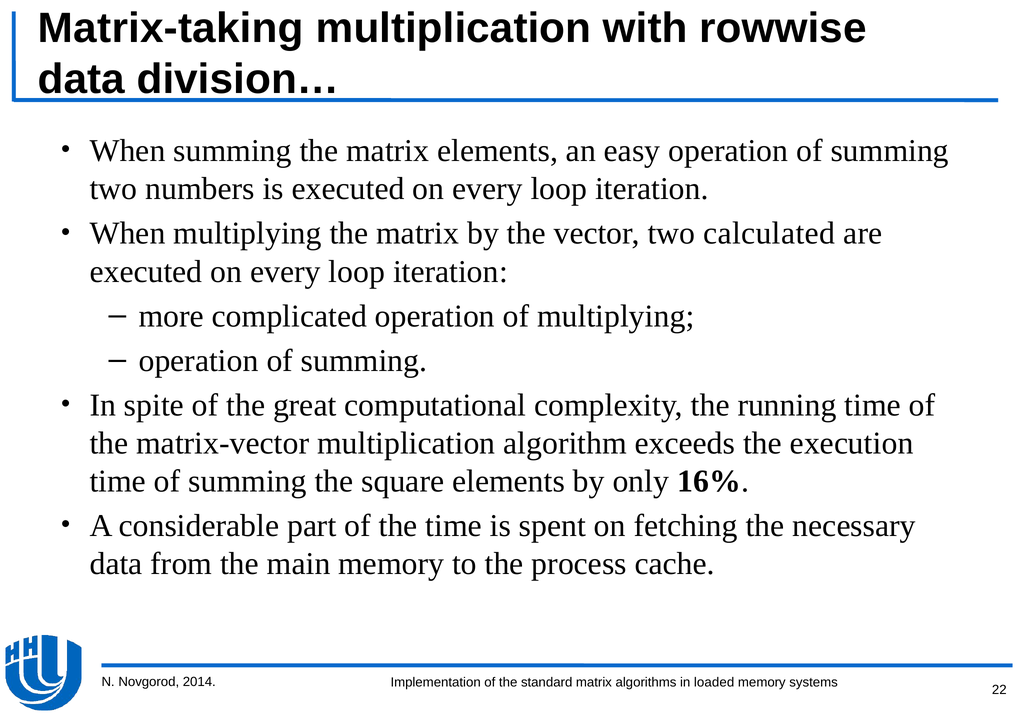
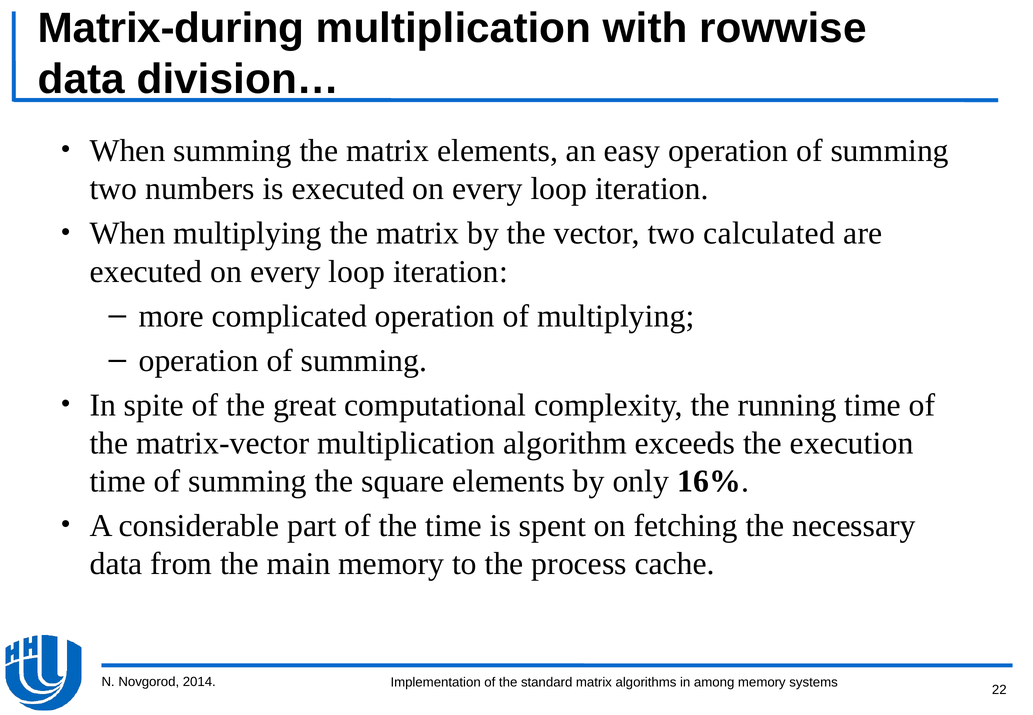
Matrix-taking: Matrix-taking -> Matrix-during
loaded: loaded -> among
